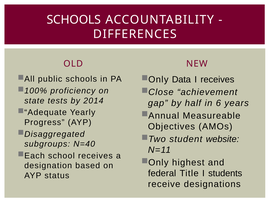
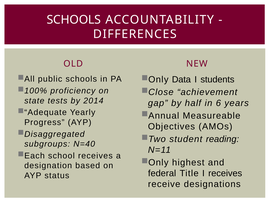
I receives: receives -> students
website: website -> reading
I students: students -> receives
